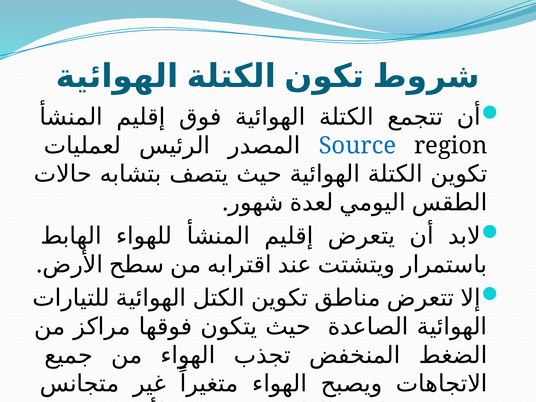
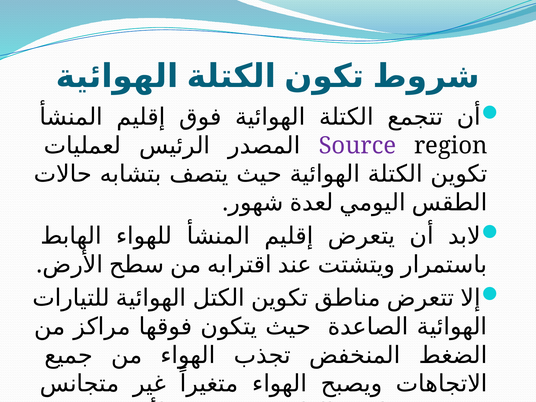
Source colour: blue -> purple
